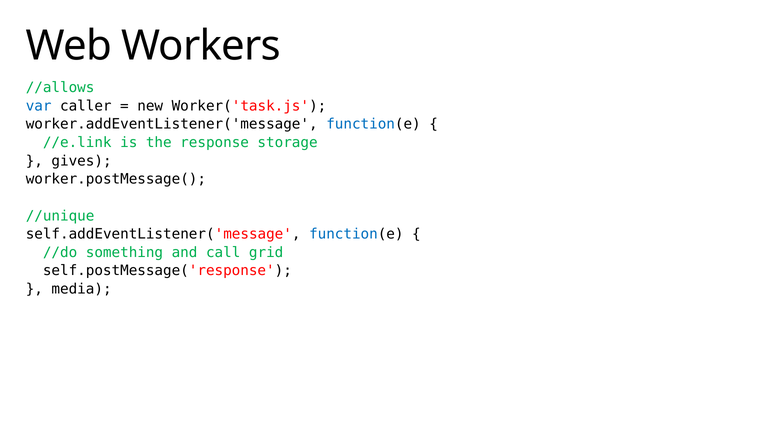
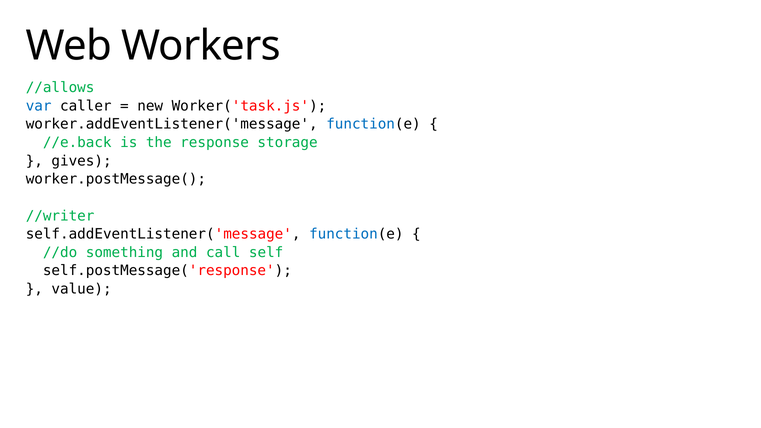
//e.link: //e.link -> //e.back
//unique: //unique -> //writer
grid: grid -> self
media: media -> value
